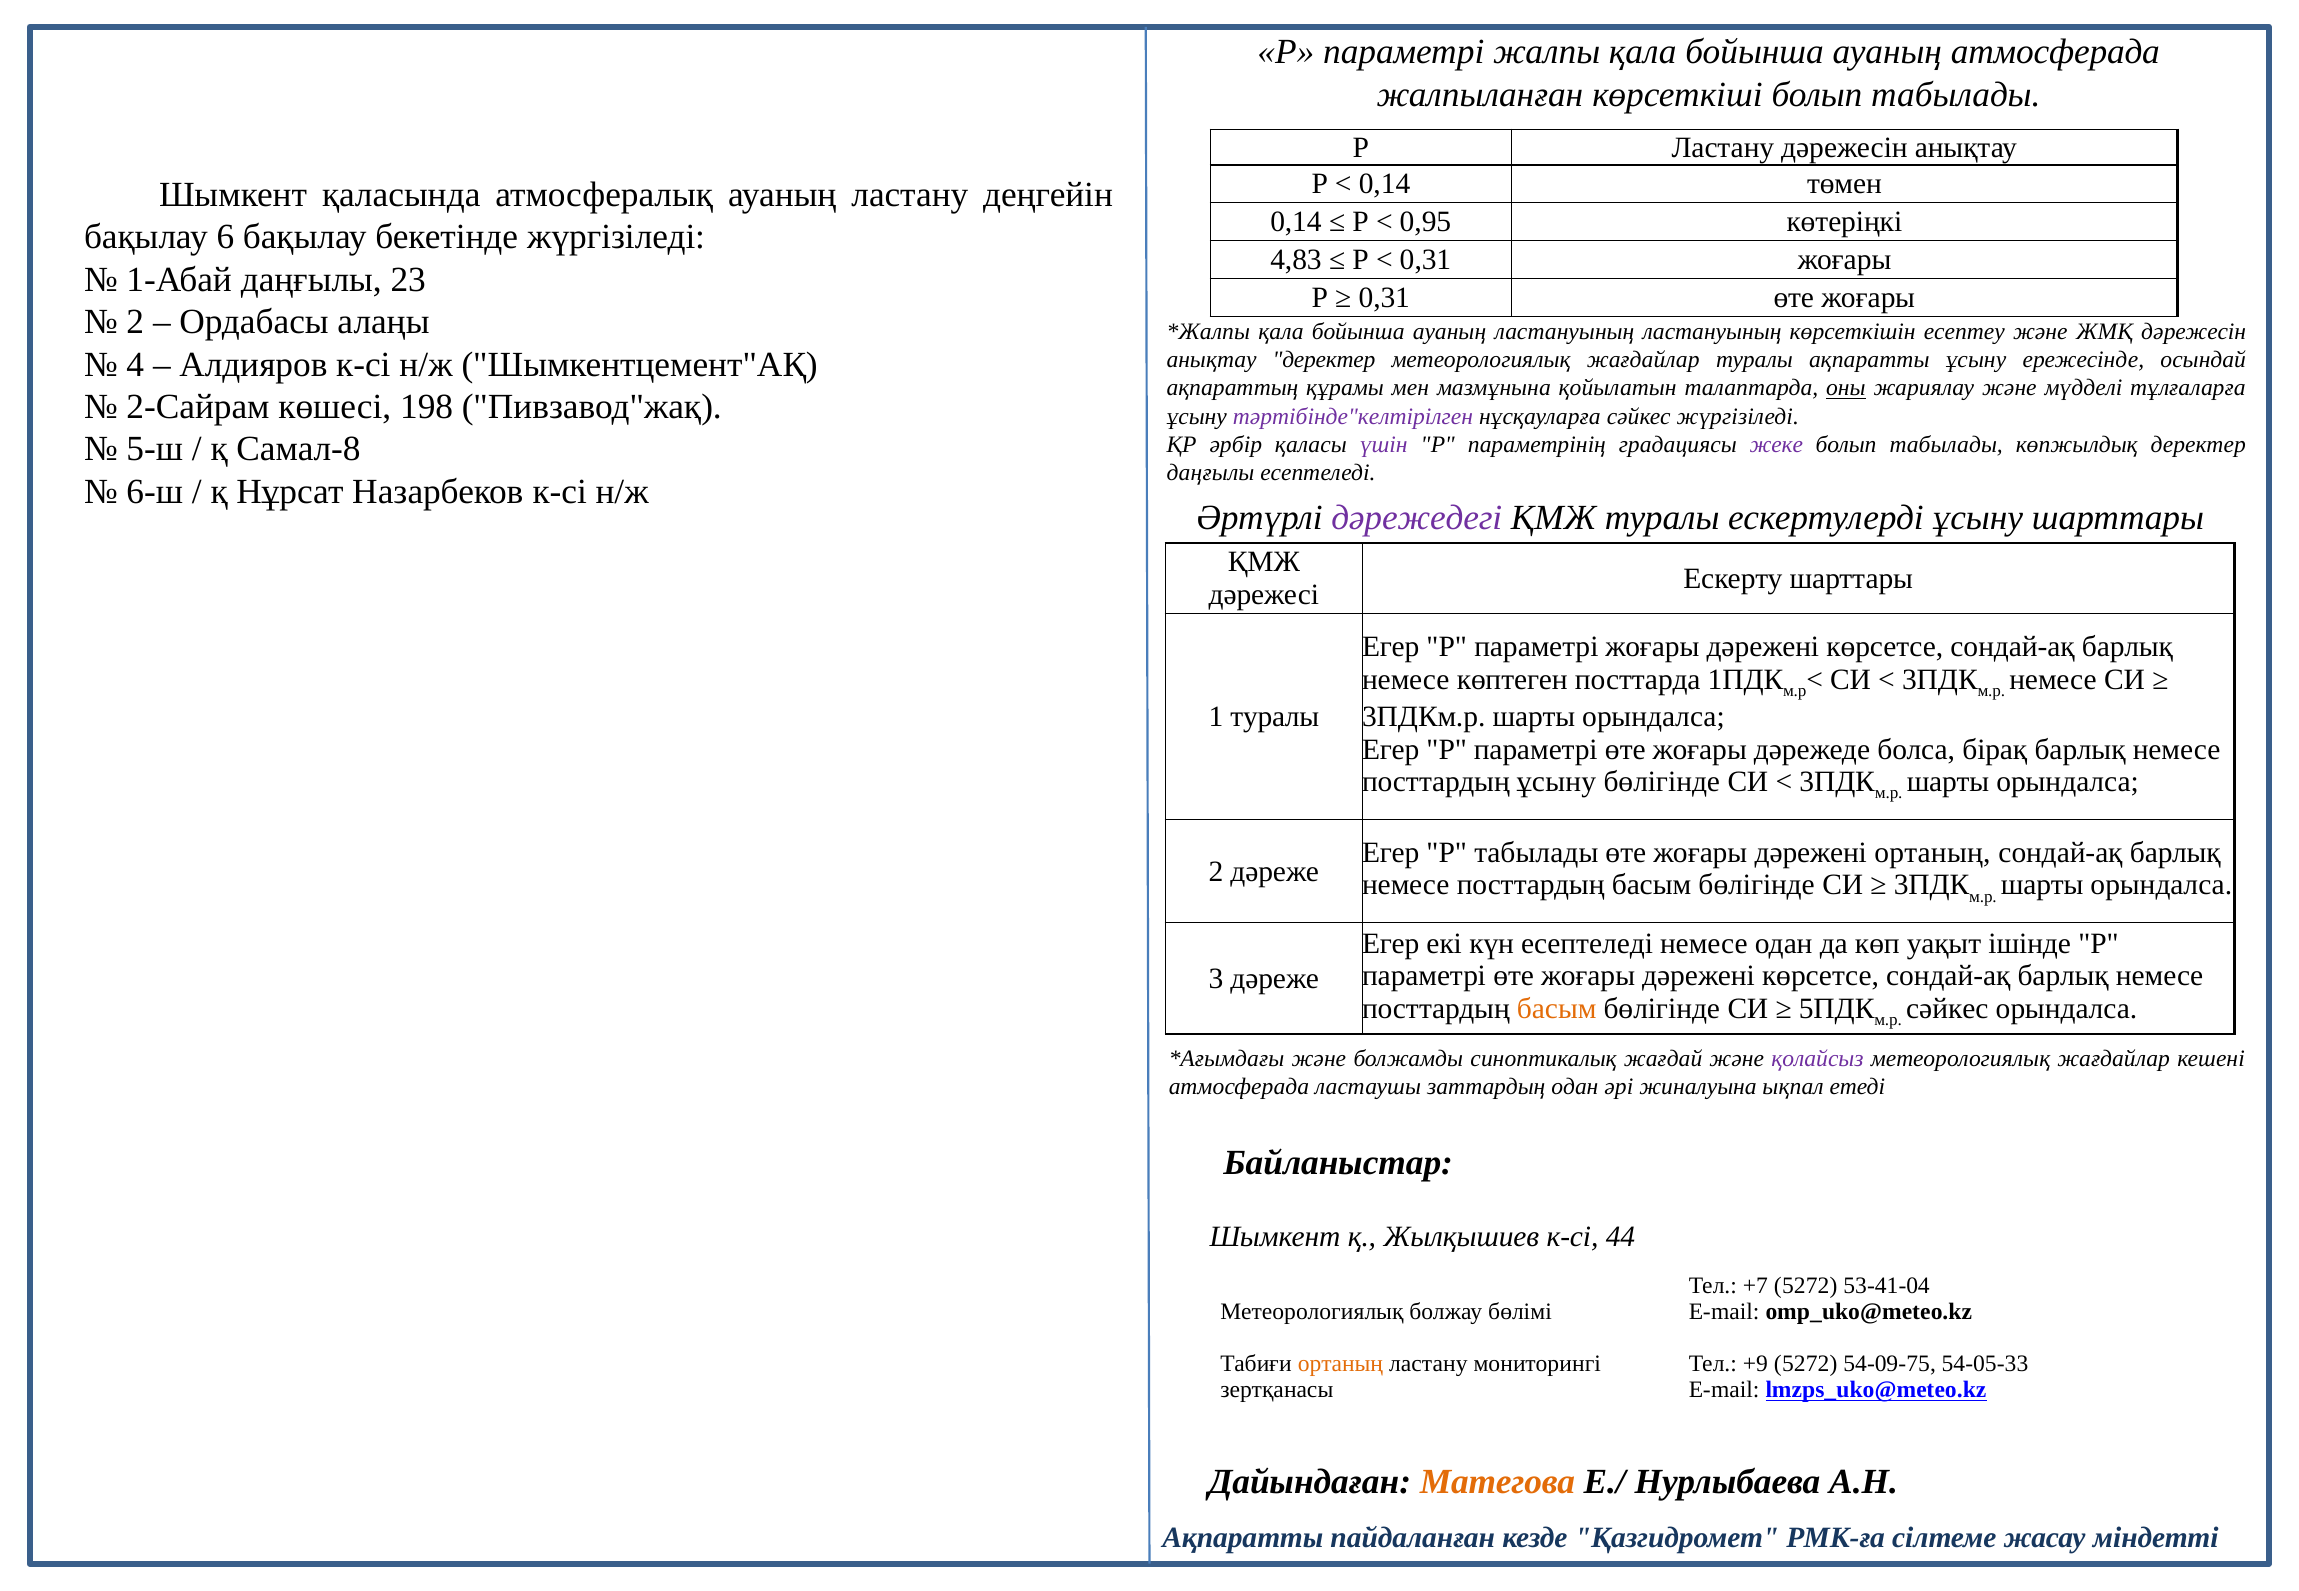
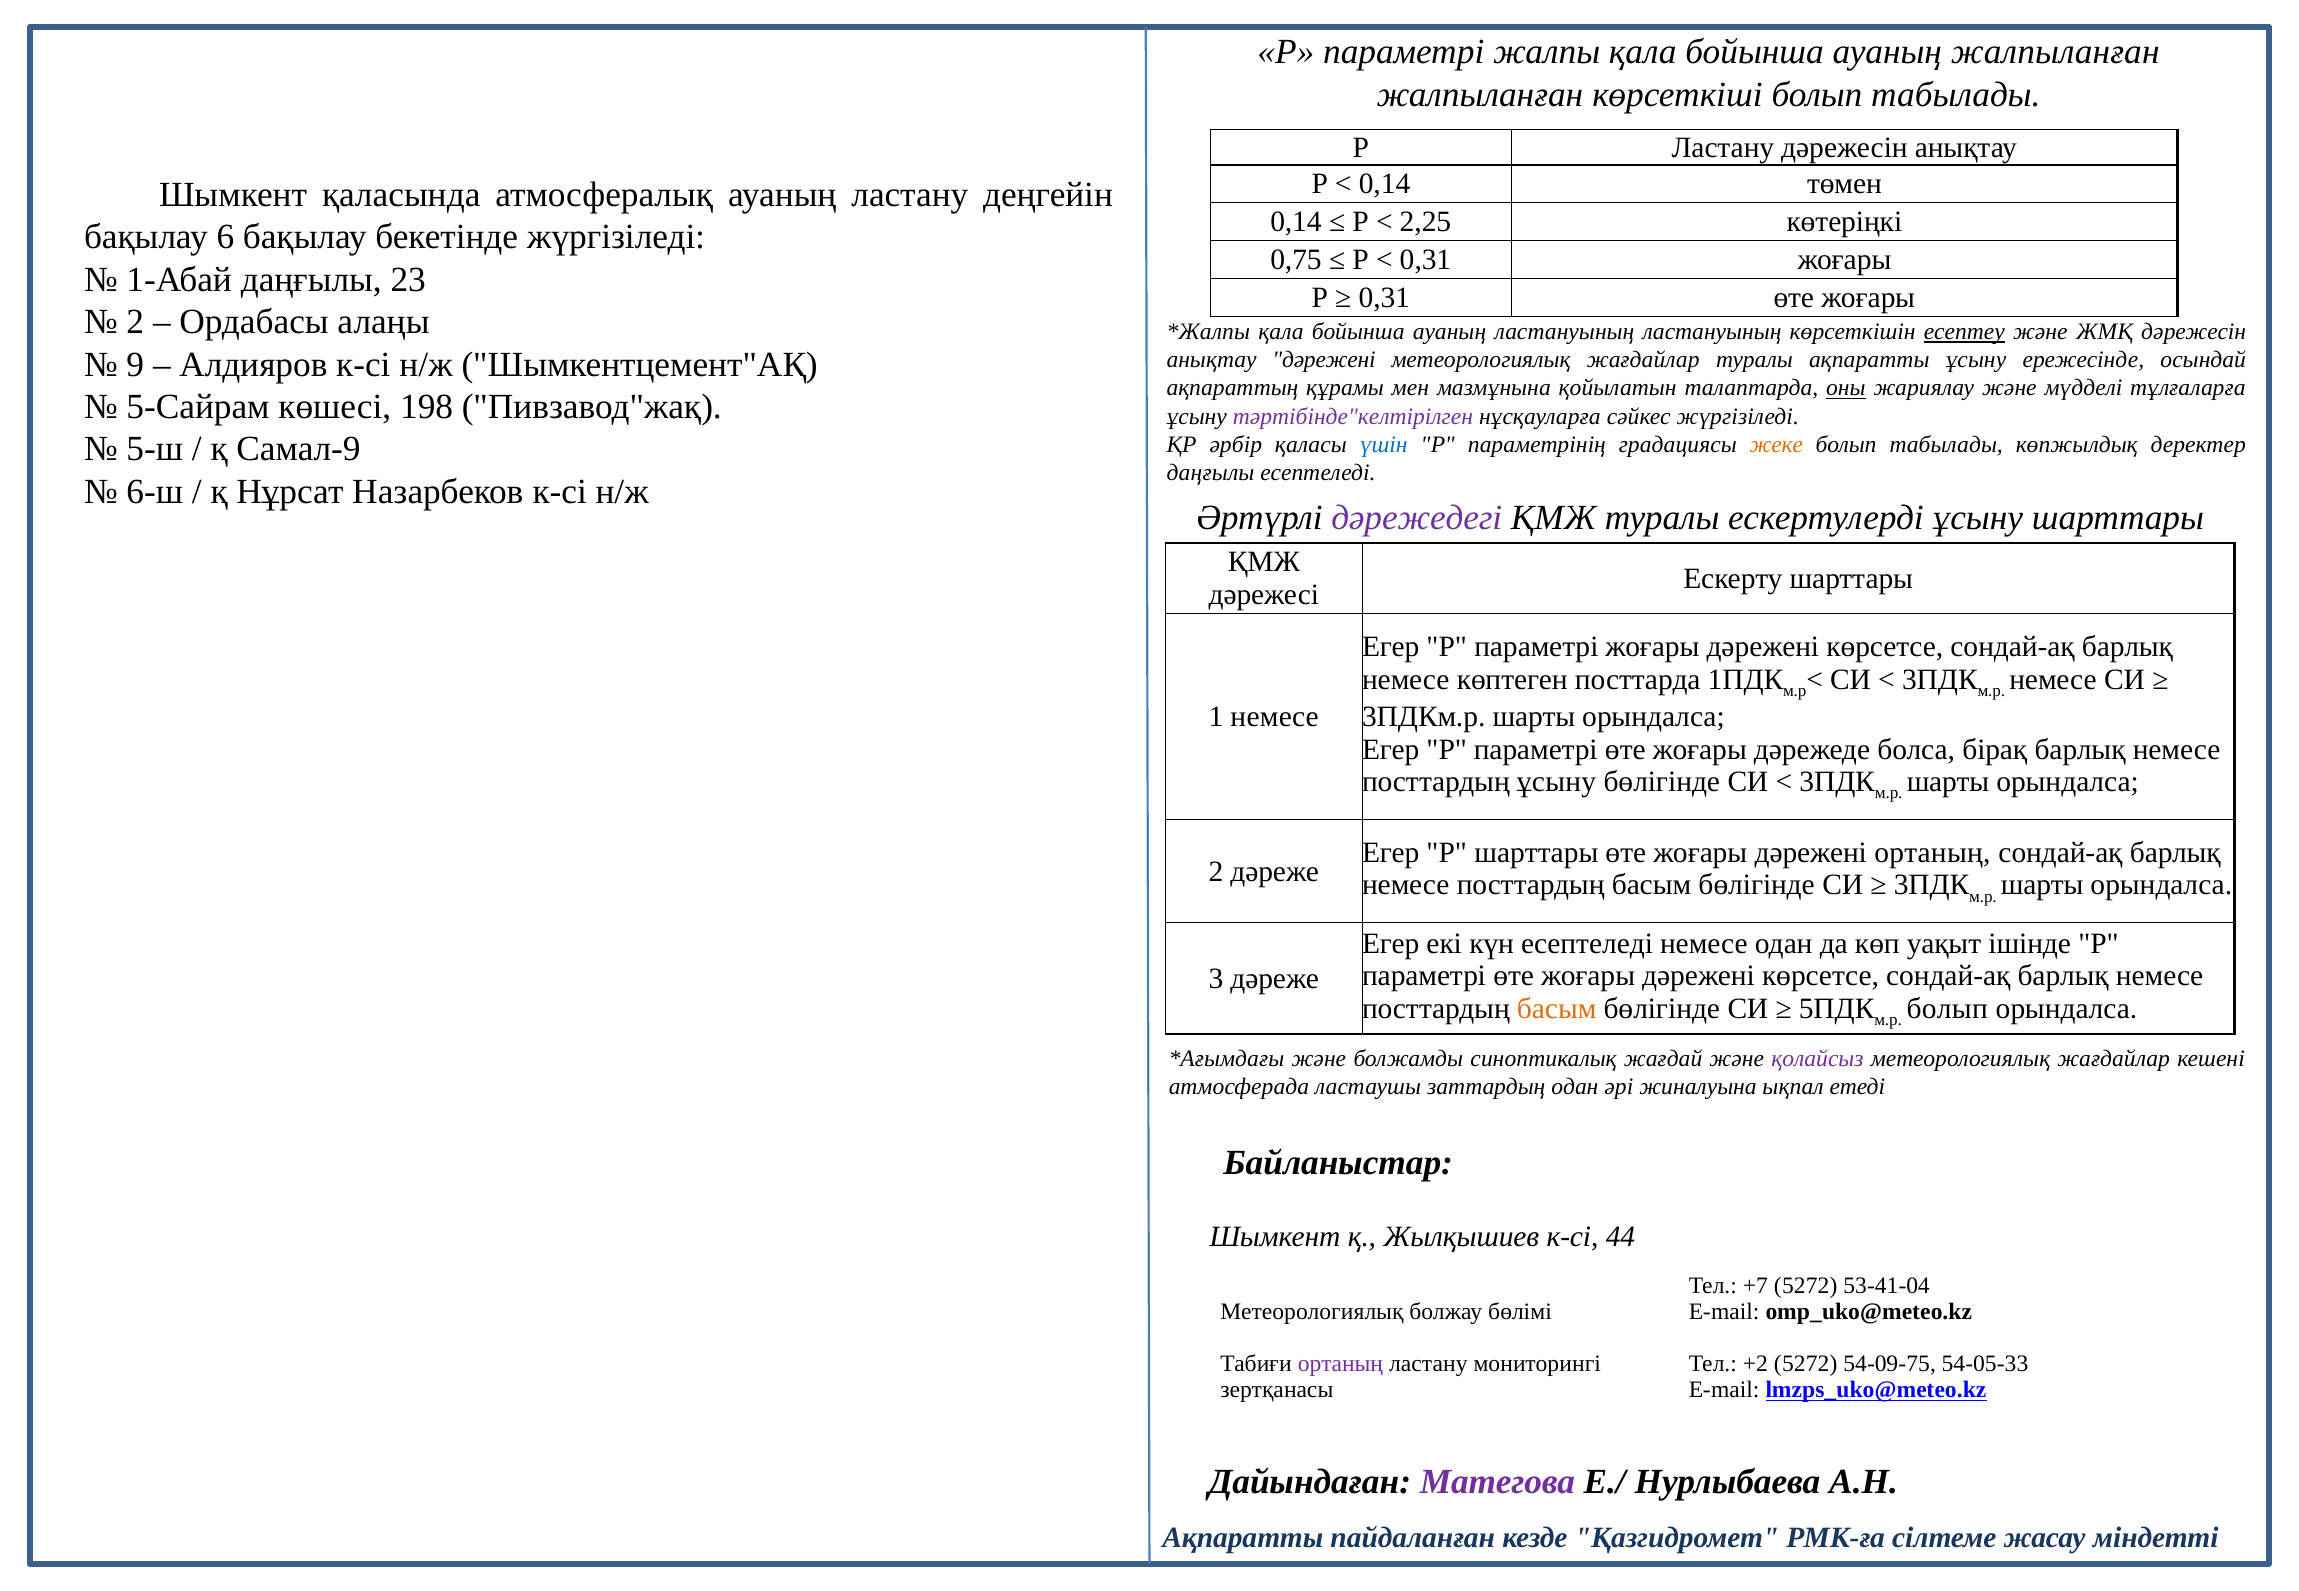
ауаның атмосферада: атмосферада -> жалпыланған
0,95: 0,95 -> 2,25
4,83: 4,83 -> 0,75
есептеу underline: none -> present
4: 4 -> 9
анықтау деректер: деректер -> дәрежені
2-Сайрам: 2-Сайрам -> 5-Сайрам
Самал-8: Самал-8 -> Самал-9
үшін colour: purple -> blue
жеке colour: purple -> orange
1 туралы: туралы -> немесе
Р табылады: табылады -> шарттары
сәйкес at (1947, 1009): сәйкес -> болып
ортаның at (1340, 1364) colour: orange -> purple
+9: +9 -> +2
Матегова colour: orange -> purple
